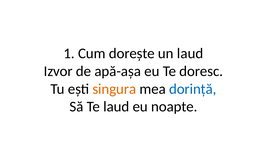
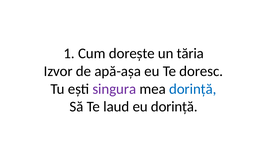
un laud: laud -> tăria
singura colour: orange -> purple
eu noapte: noapte -> dorință
